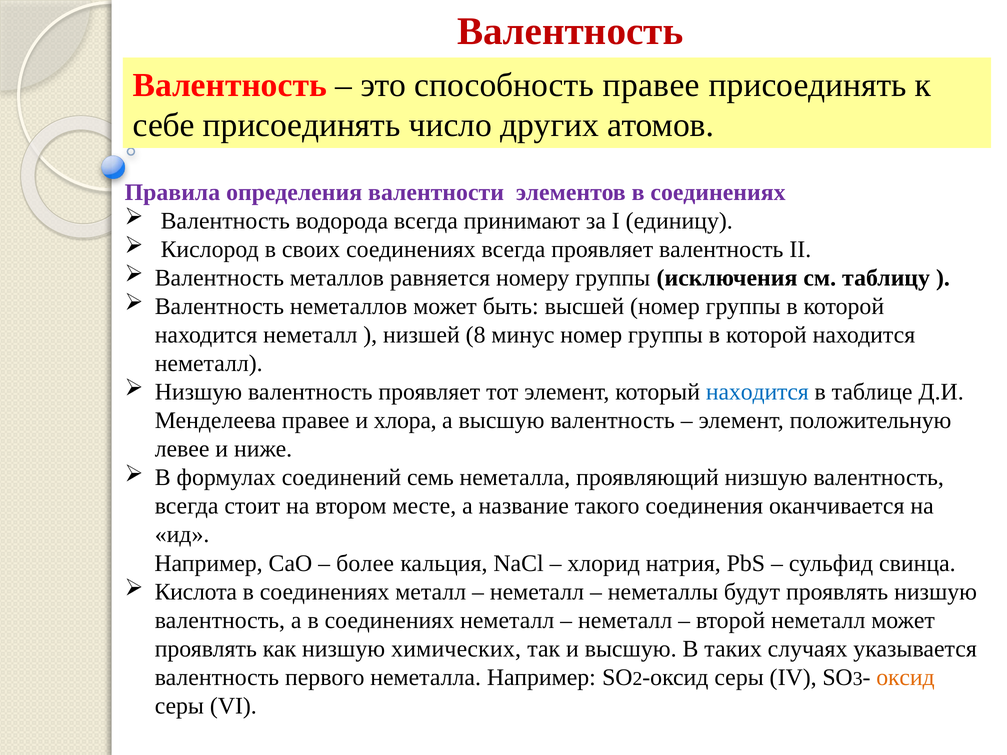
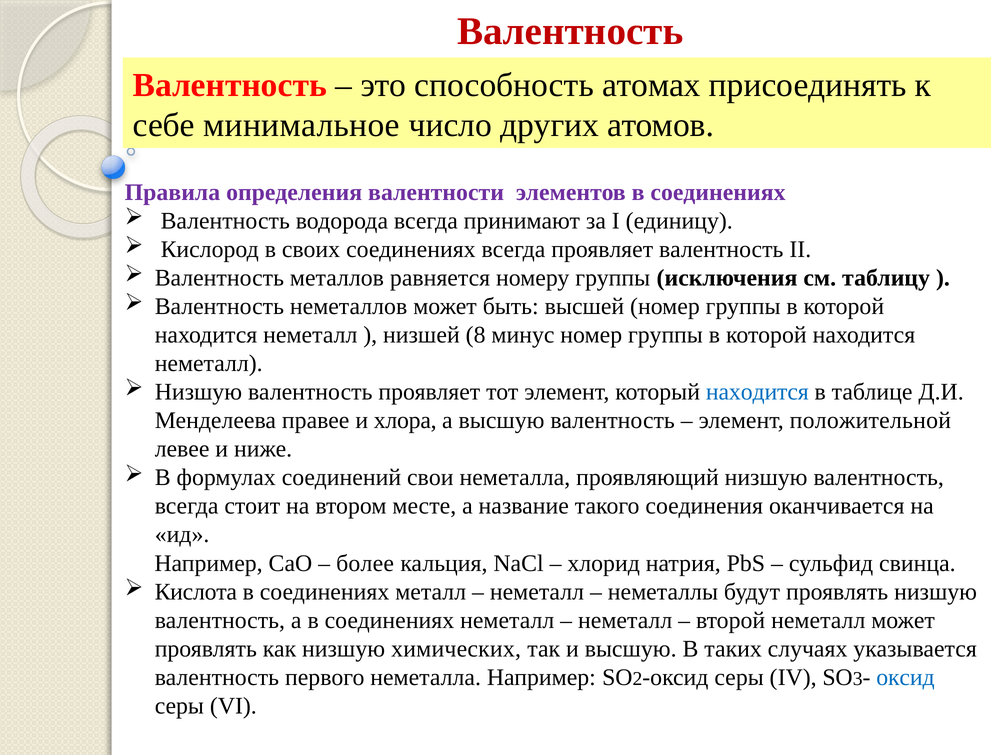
способность правее: правее -> атомах
себе присоединять: присоединять -> минимальное
положительную: положительную -> положительной
семь: семь -> свои
оксид at (905, 678) colour: orange -> blue
